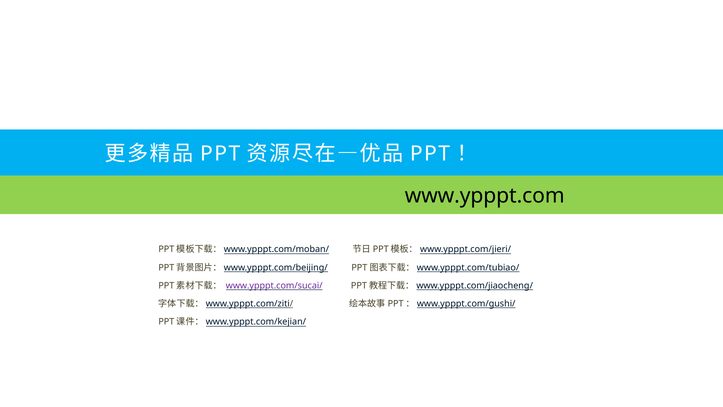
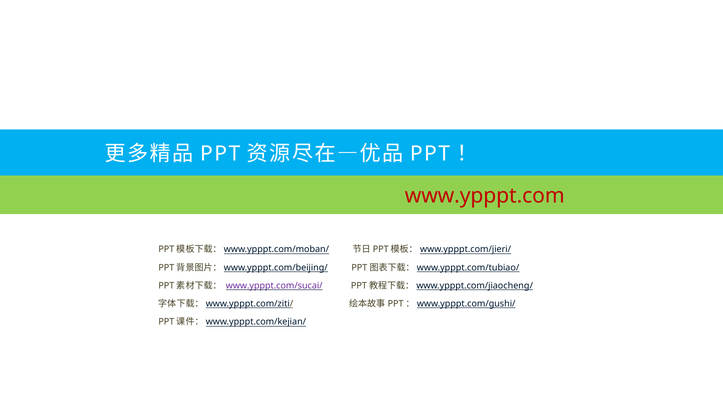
www.ypppt.com colour: black -> red
